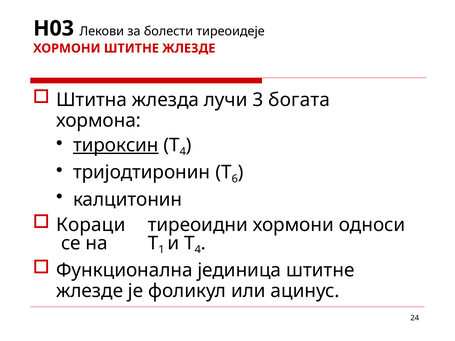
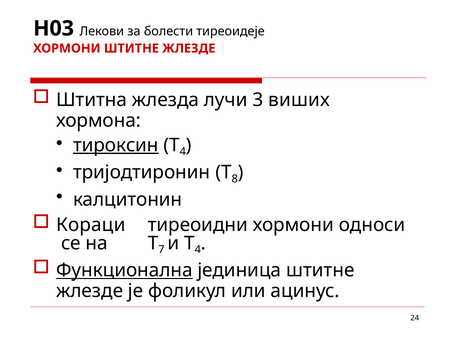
богата: богата -> виших
6: 6 -> 8
1: 1 -> 7
Функционална underline: none -> present
